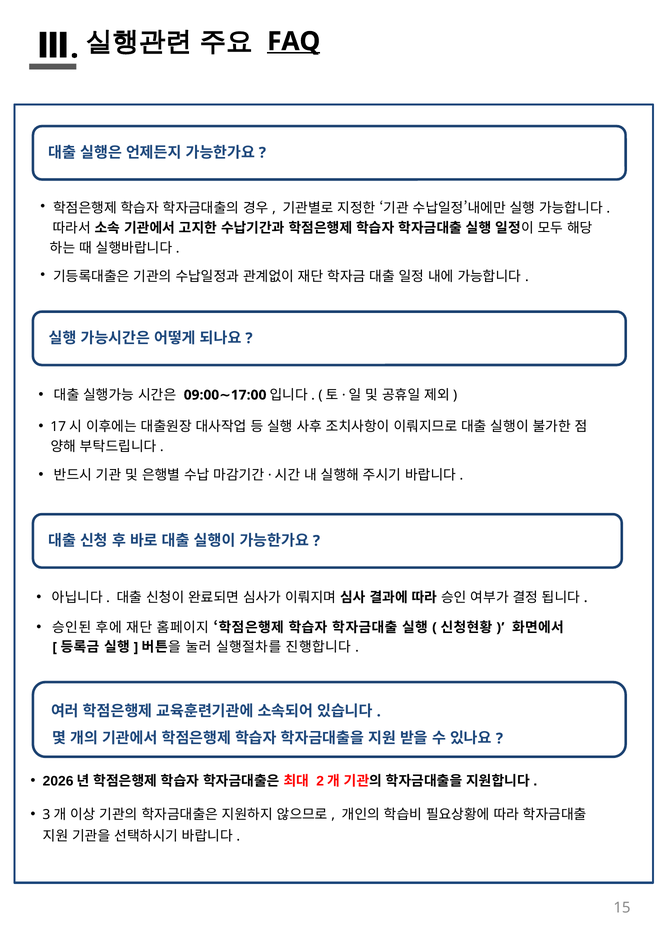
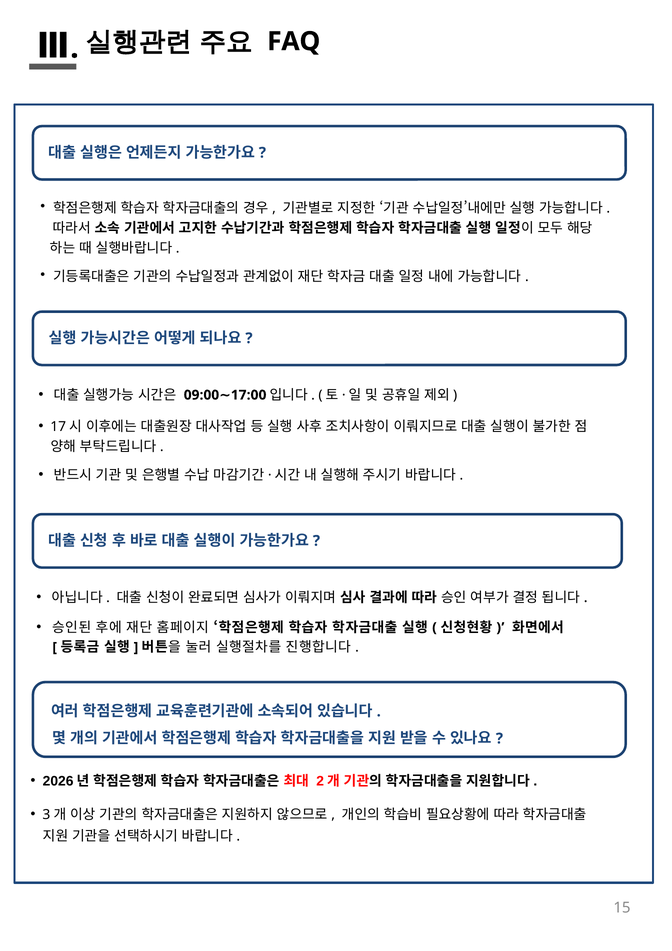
FAQ underline: present -> none
